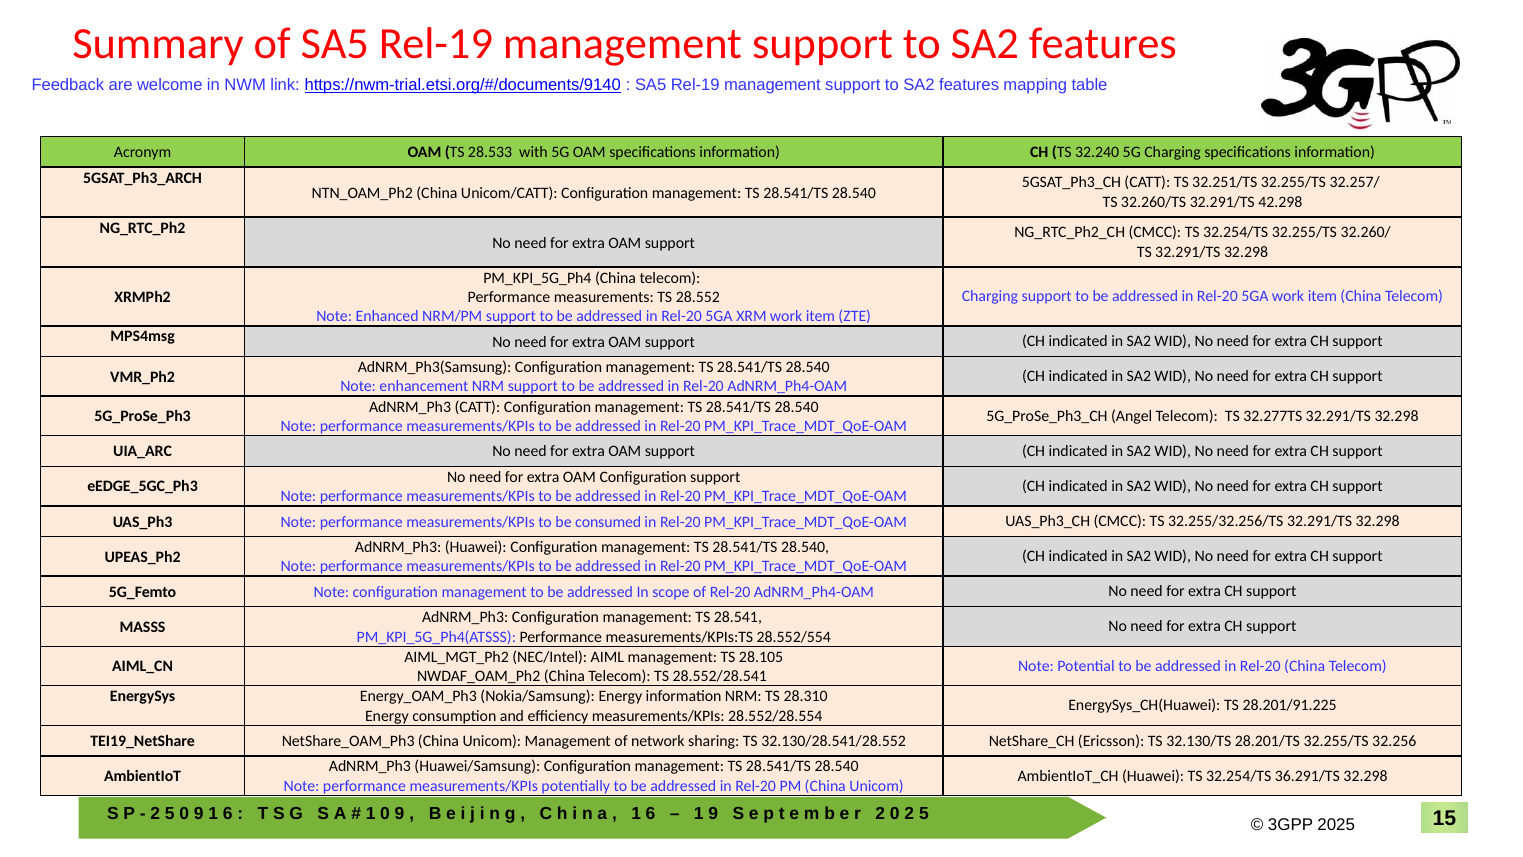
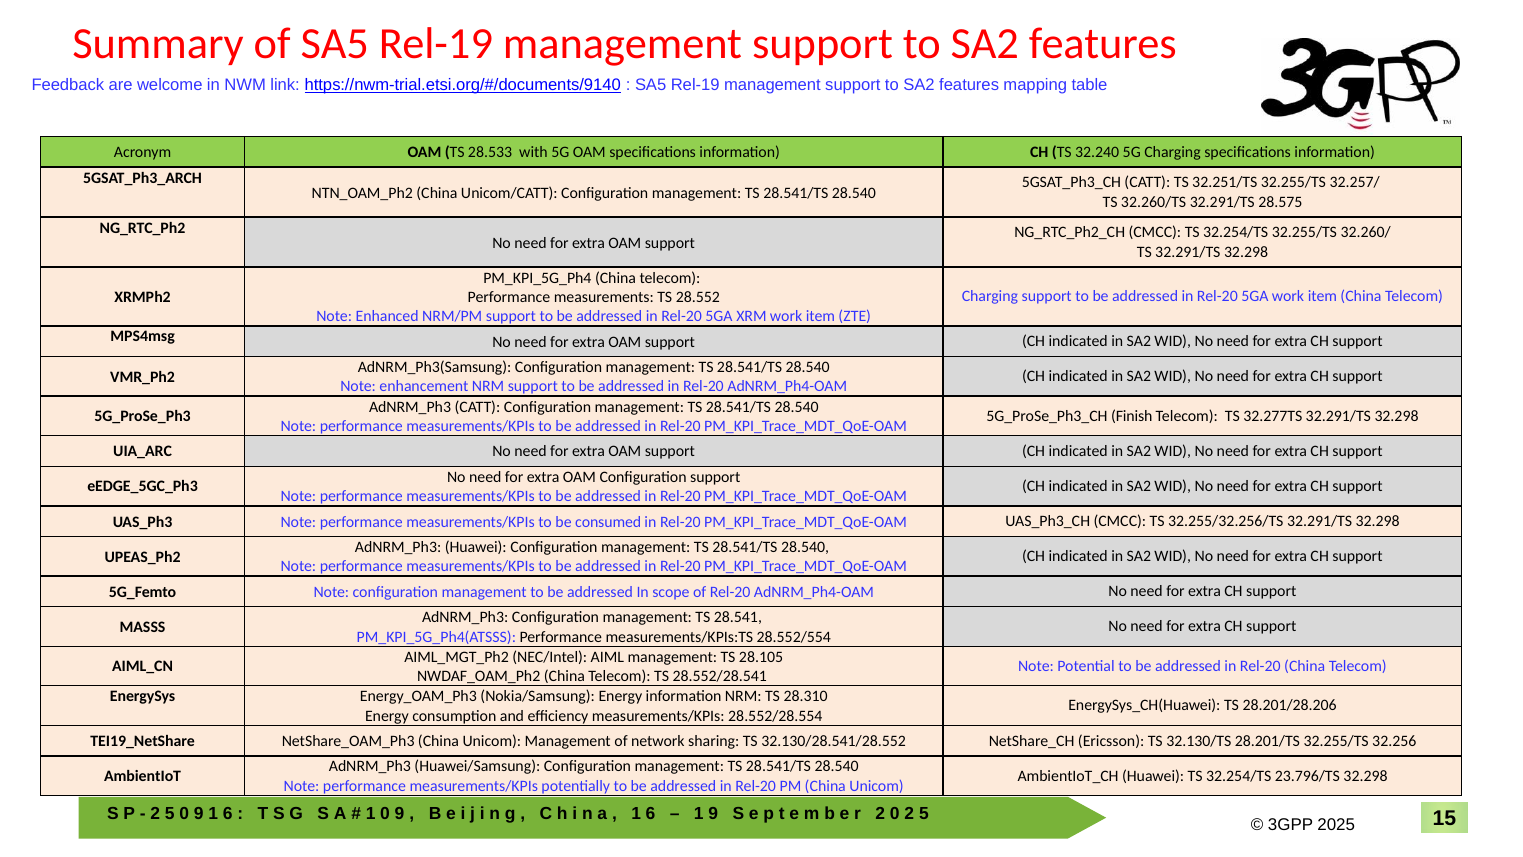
42.298: 42.298 -> 28.575
Angel: Angel -> Finish
28.201/91.225: 28.201/91.225 -> 28.201/28.206
36.291/TS: 36.291/TS -> 23.796/TS
